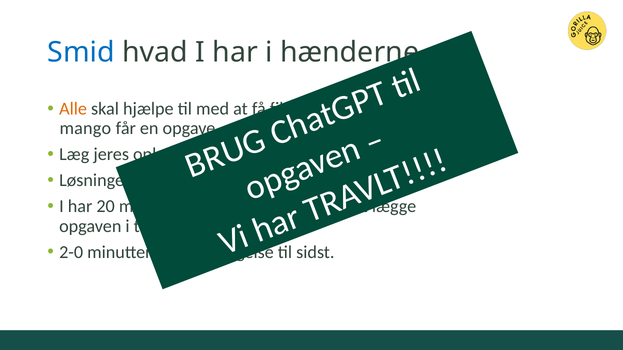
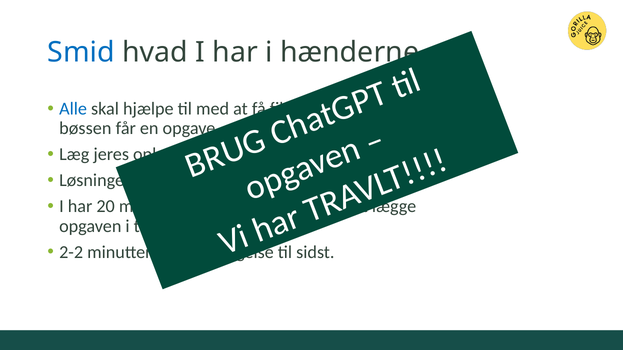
Alle at (73, 109) colour: orange -> blue
mango: mango -> bøssen
2-0: 2-0 -> 2-2
